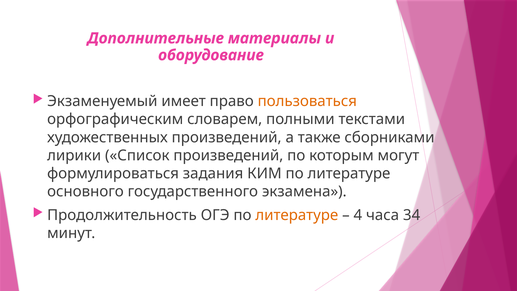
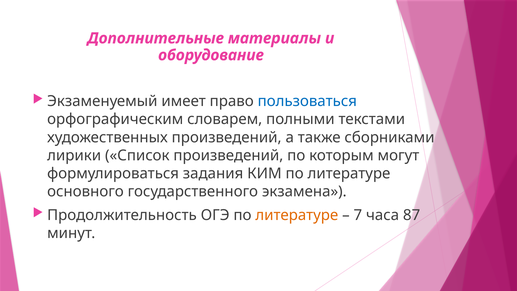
пользоваться colour: orange -> blue
4: 4 -> 7
34: 34 -> 87
